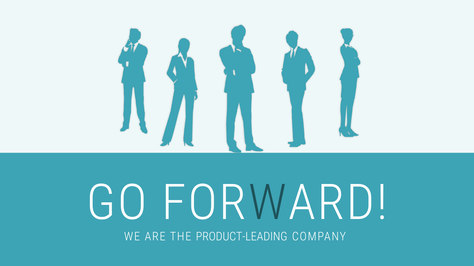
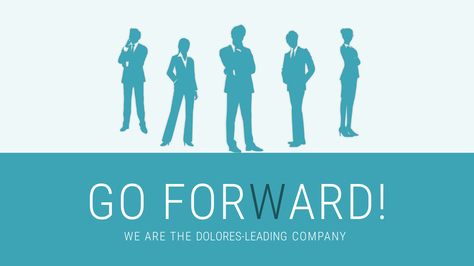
PRODUCT-LEADING: PRODUCT-LEADING -> DOLORES-LEADING
